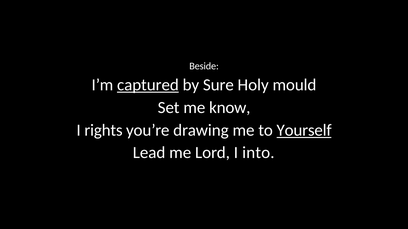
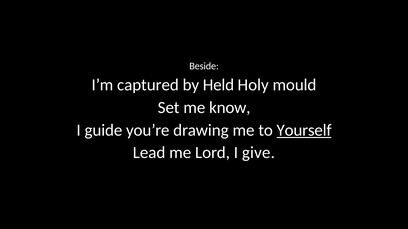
captured underline: present -> none
Sure: Sure -> Held
rights: rights -> guide
into: into -> give
